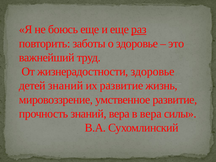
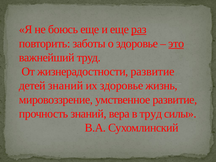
это underline: none -> present
жизнерадостности здоровье: здоровье -> развитие
их развитие: развитие -> здоровье
в вера: вера -> труд
